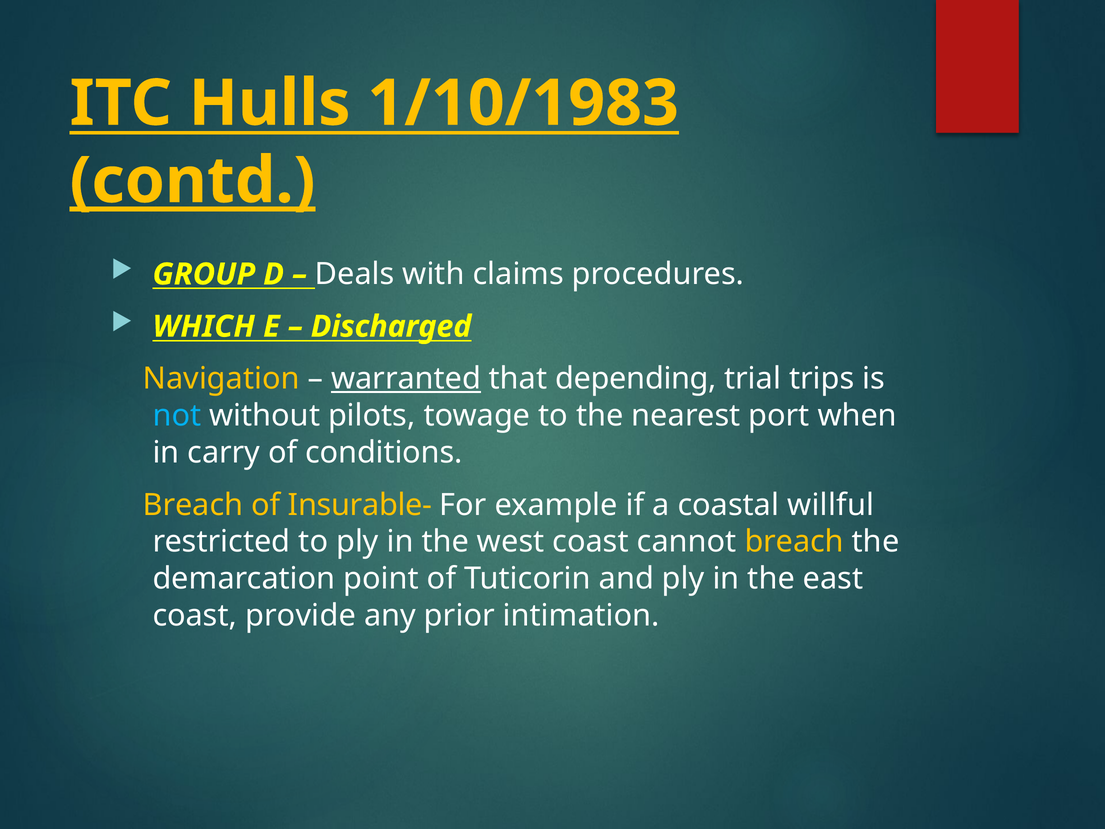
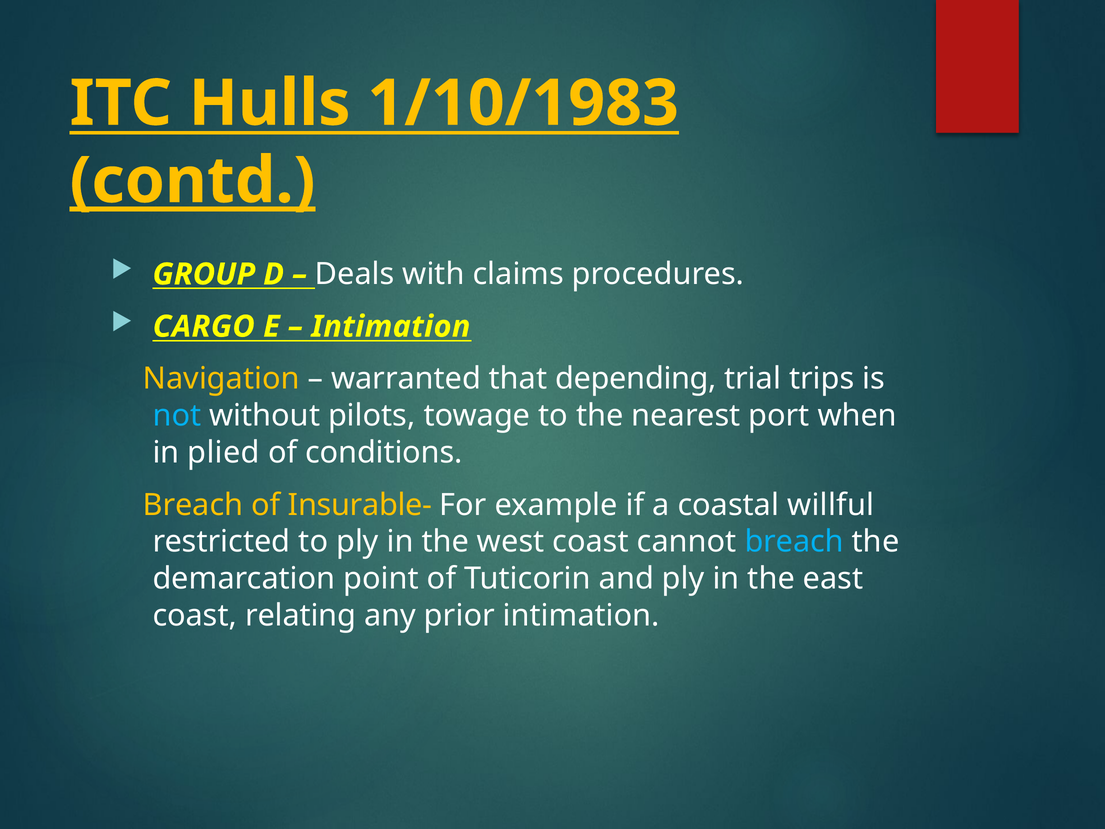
WHICH: WHICH -> CARGO
Discharged at (391, 326): Discharged -> Intimation
warranted underline: present -> none
carry: carry -> plied
breach at (794, 542) colour: yellow -> light blue
provide: provide -> relating
